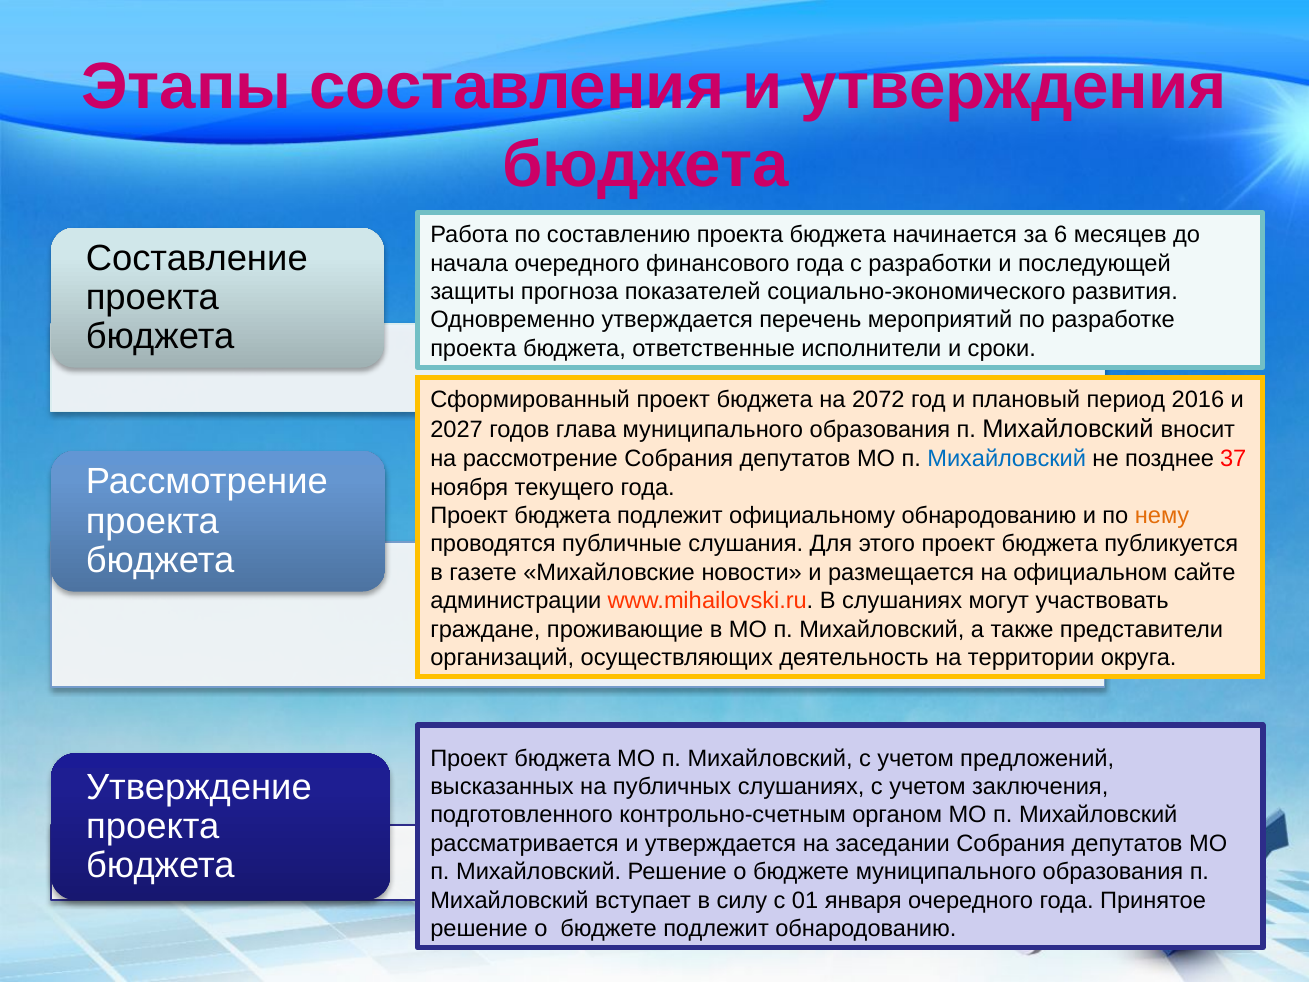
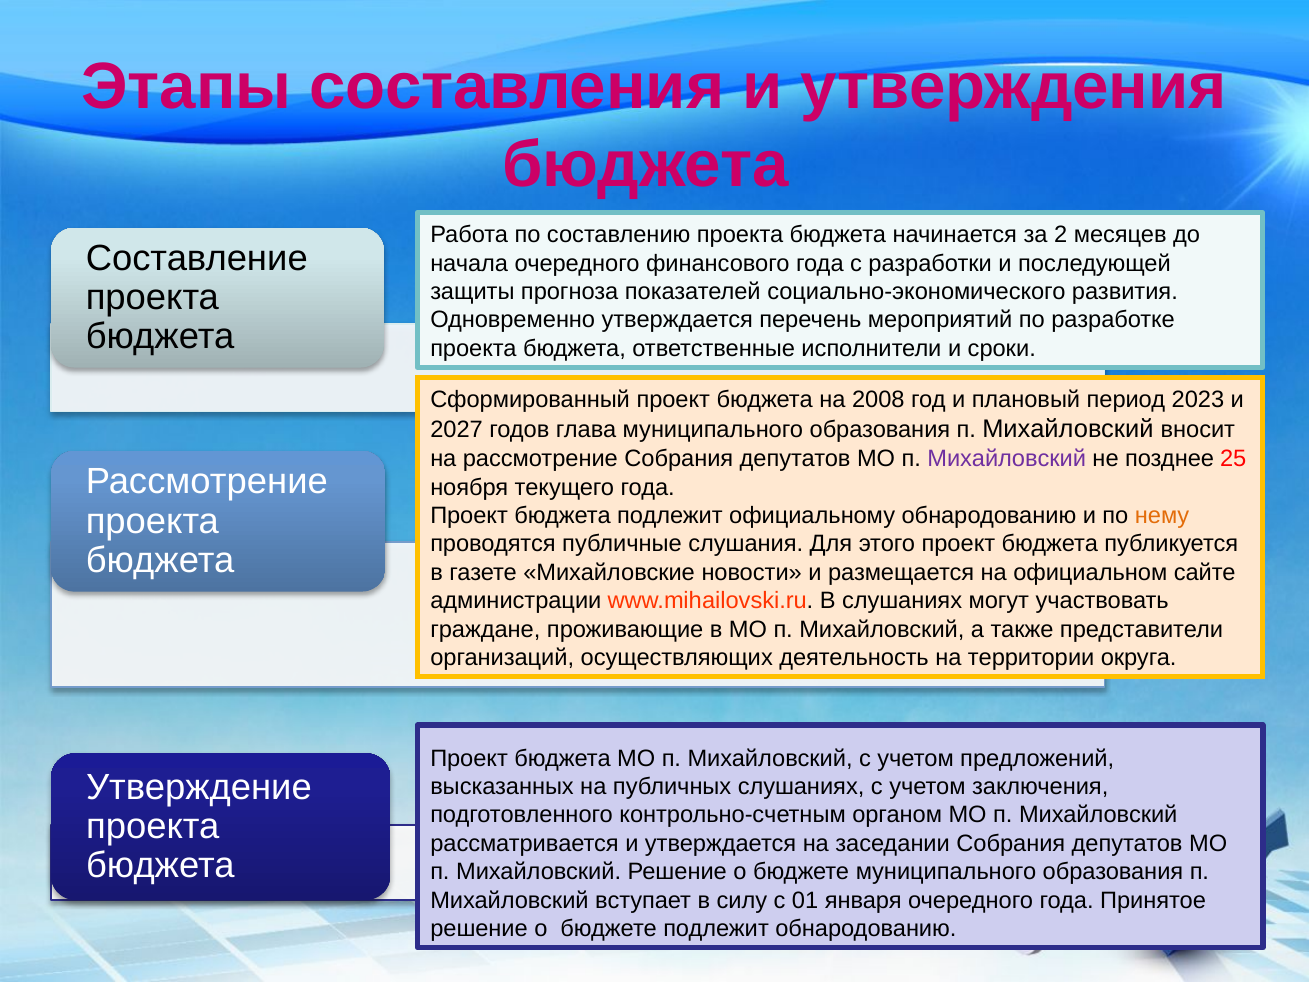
6: 6 -> 2
2072: 2072 -> 2008
2016: 2016 -> 2023
Михайловский at (1007, 459) colour: blue -> purple
37: 37 -> 25
